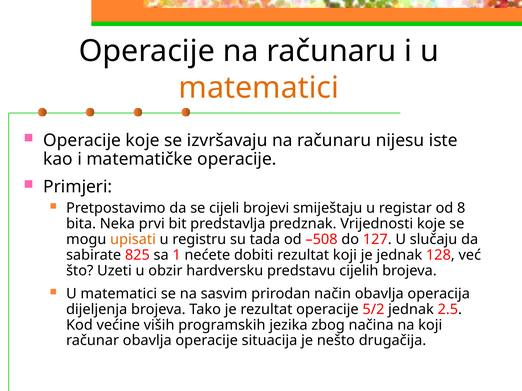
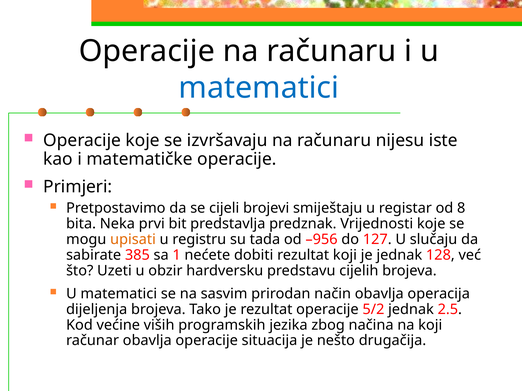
matematici at (259, 88) colour: orange -> blue
–508: –508 -> –956
825: 825 -> 385
